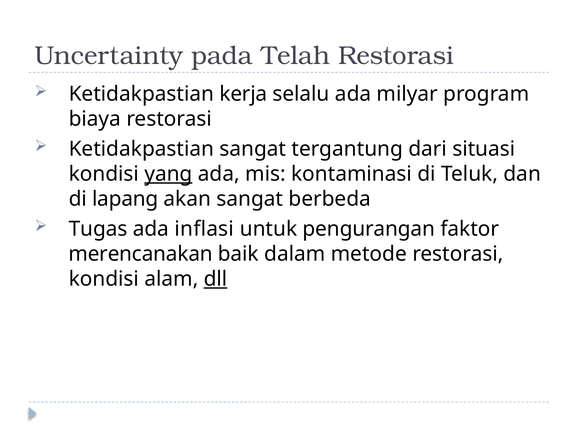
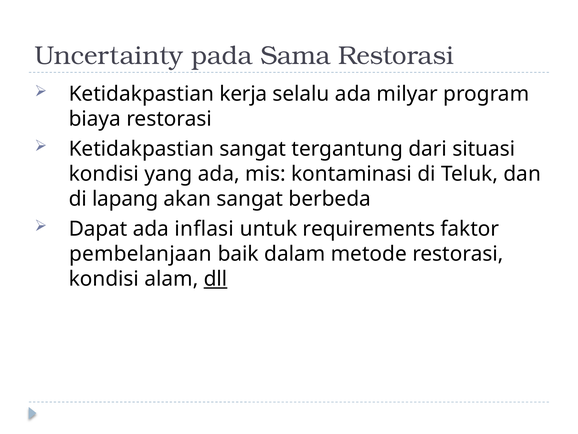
Telah: Telah -> Sama
yang underline: present -> none
Tugas: Tugas -> Dapat
pengurangan: pengurangan -> requirements
merencanakan: merencanakan -> pembelanjaan
